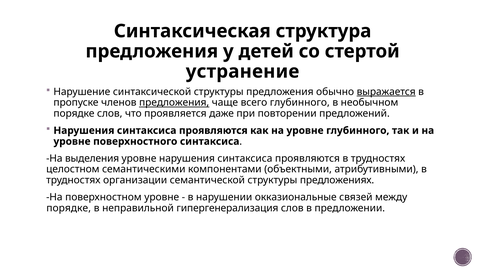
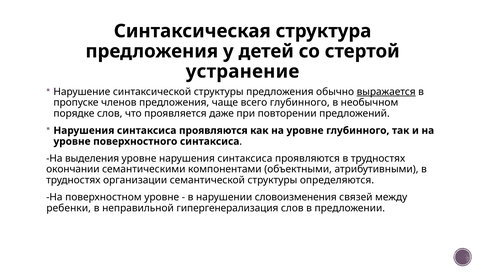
предложения at (174, 103) underline: present -> none
целостном: целостном -> окончании
предложениях: предложениях -> определяются
окказиональные: окказиональные -> словоизменения
порядке at (69, 208): порядке -> ребенки
